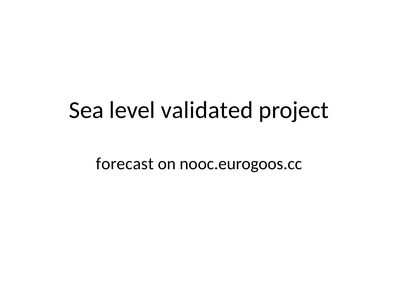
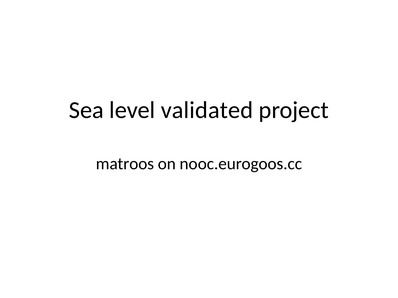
forecast: forecast -> matroos
